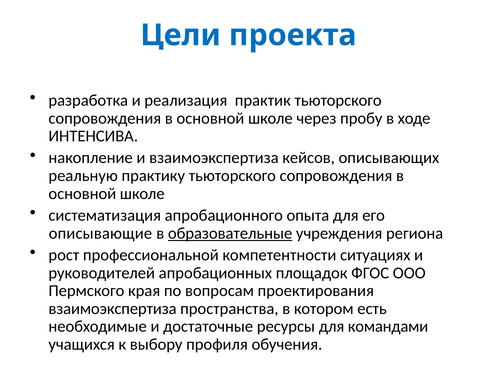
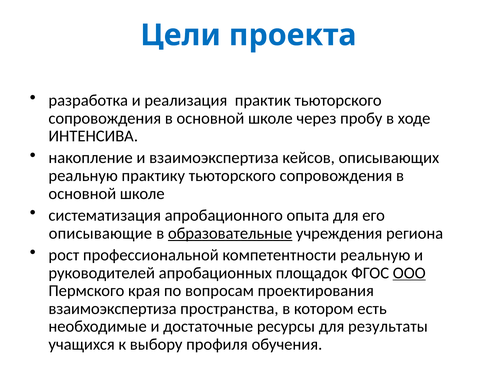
компетентности ситуациях: ситуациях -> реальную
ООО underline: none -> present
командами: командами -> результаты
